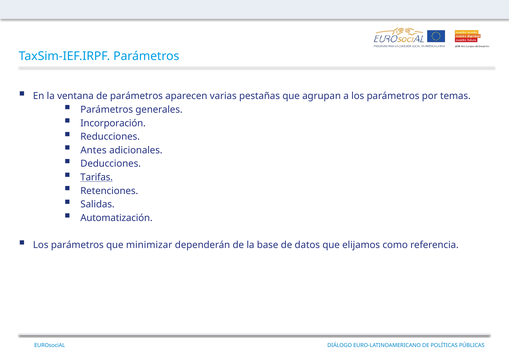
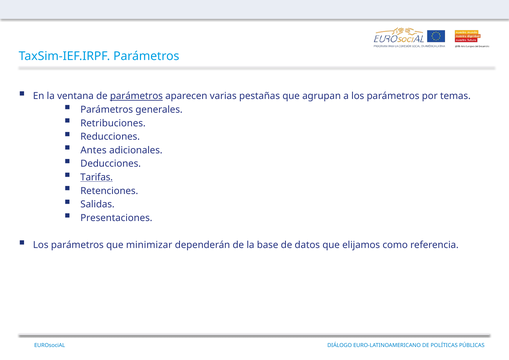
parámetros at (136, 96) underline: none -> present
Incorporación: Incorporación -> Retribuciones
Automatización: Automatización -> Presentaciones
